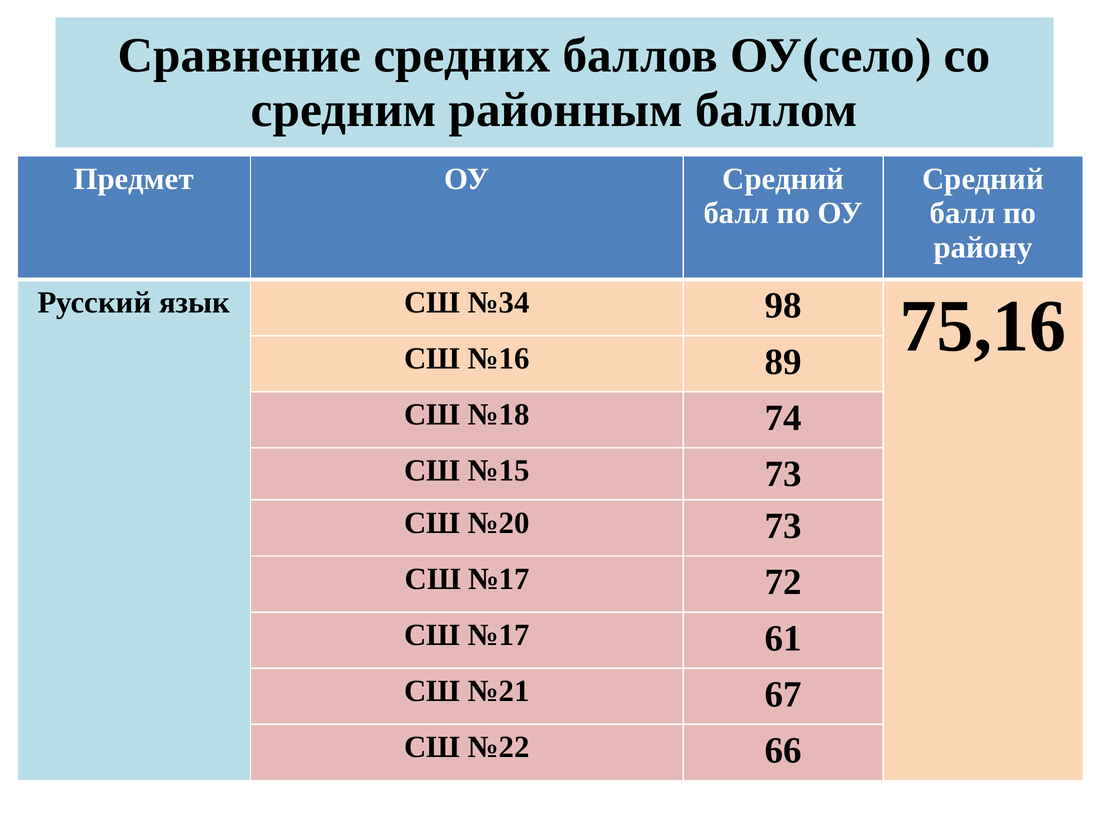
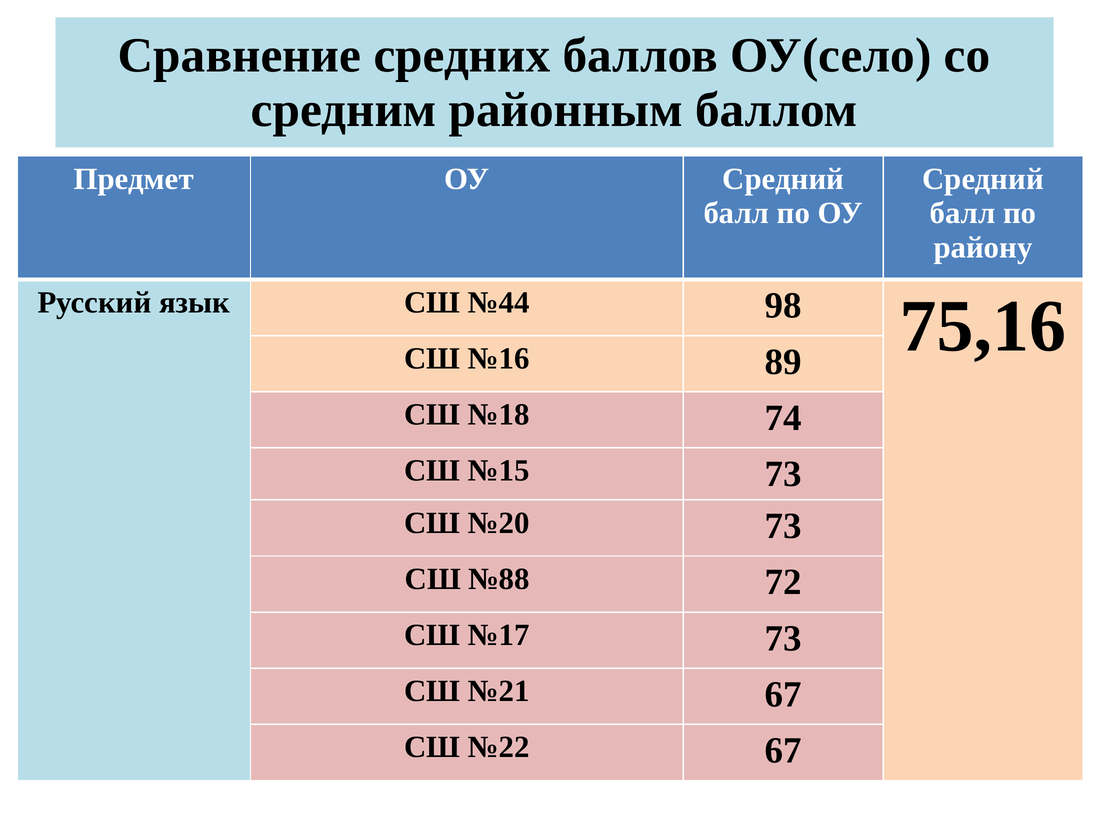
№34: №34 -> №44
№17 at (499, 579): №17 -> №88
№17 61: 61 -> 73
№22 66: 66 -> 67
